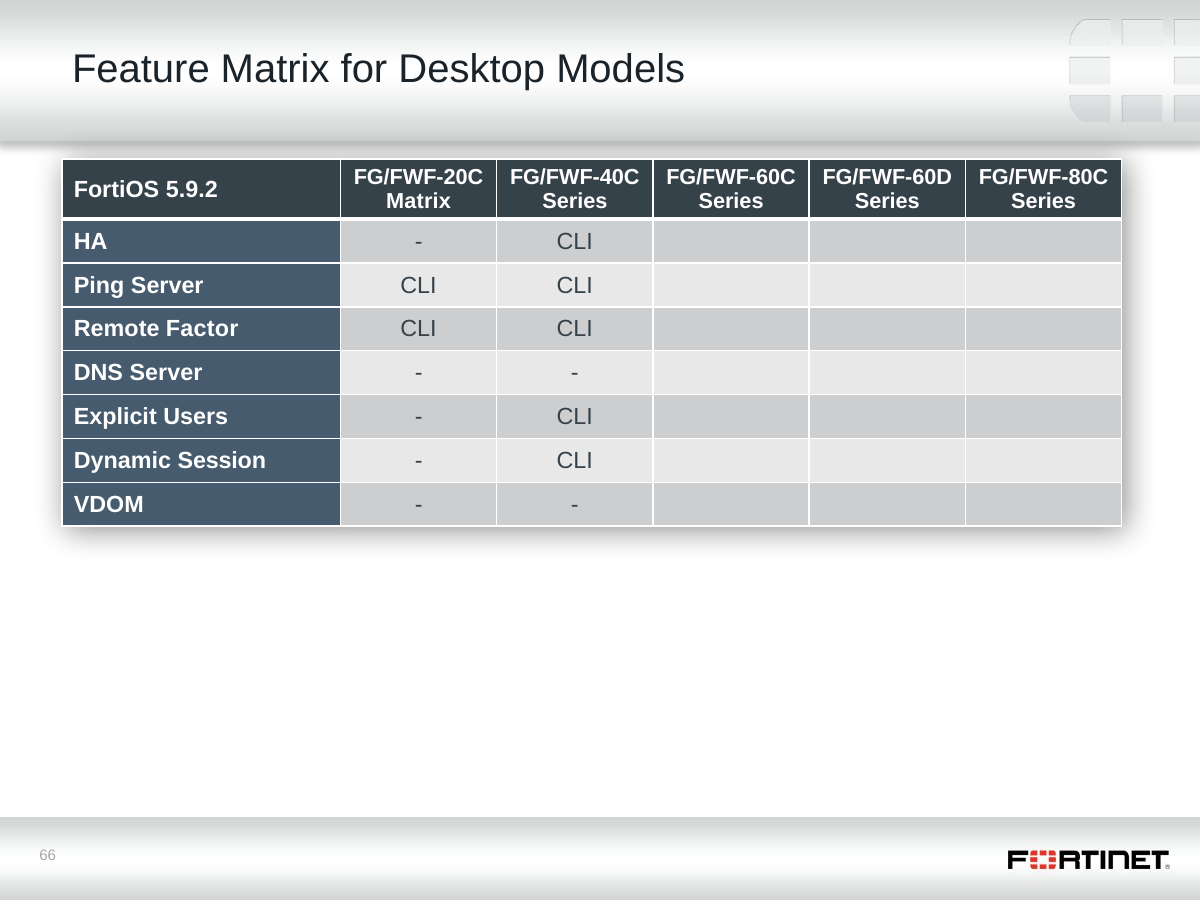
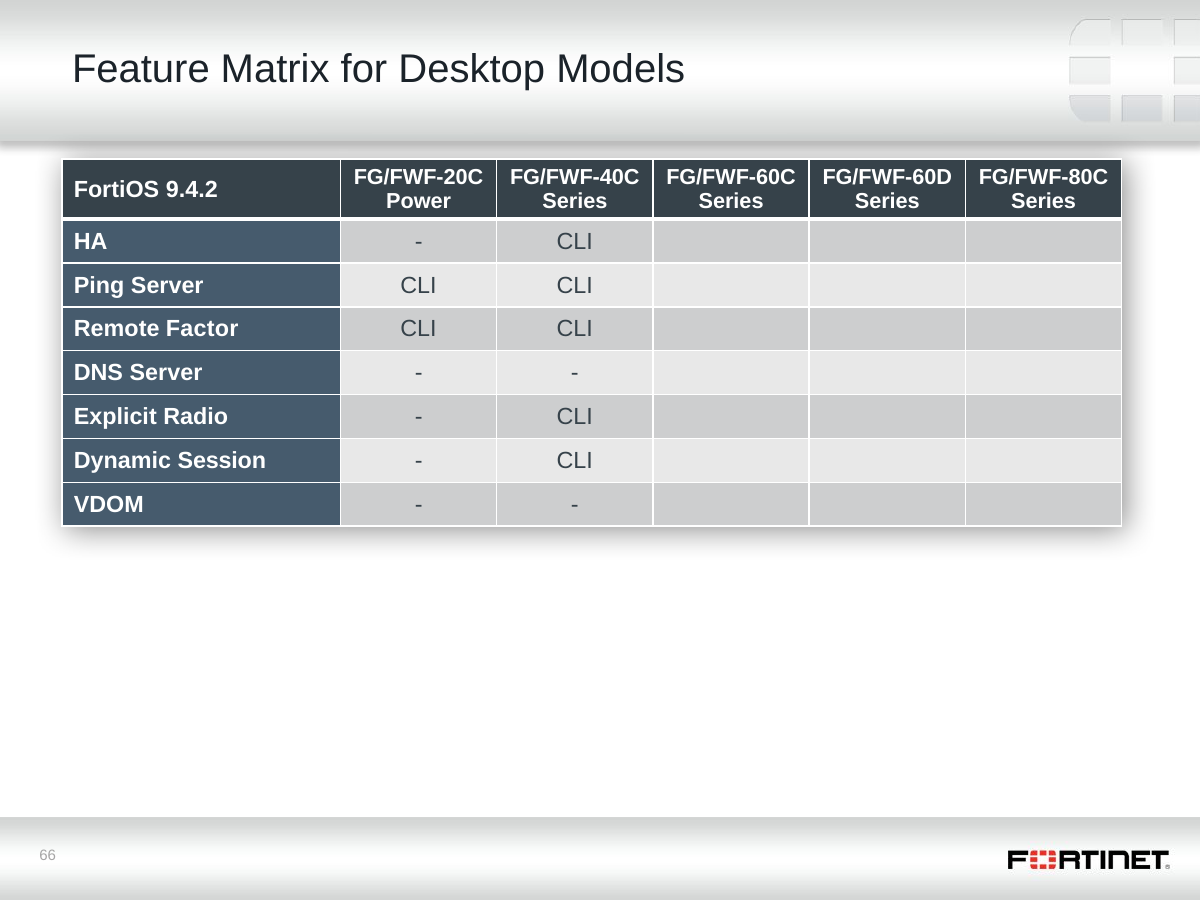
5.9.2: 5.9.2 -> 9.4.2
Matrix at (419, 201): Matrix -> Power
Users: Users -> Radio
